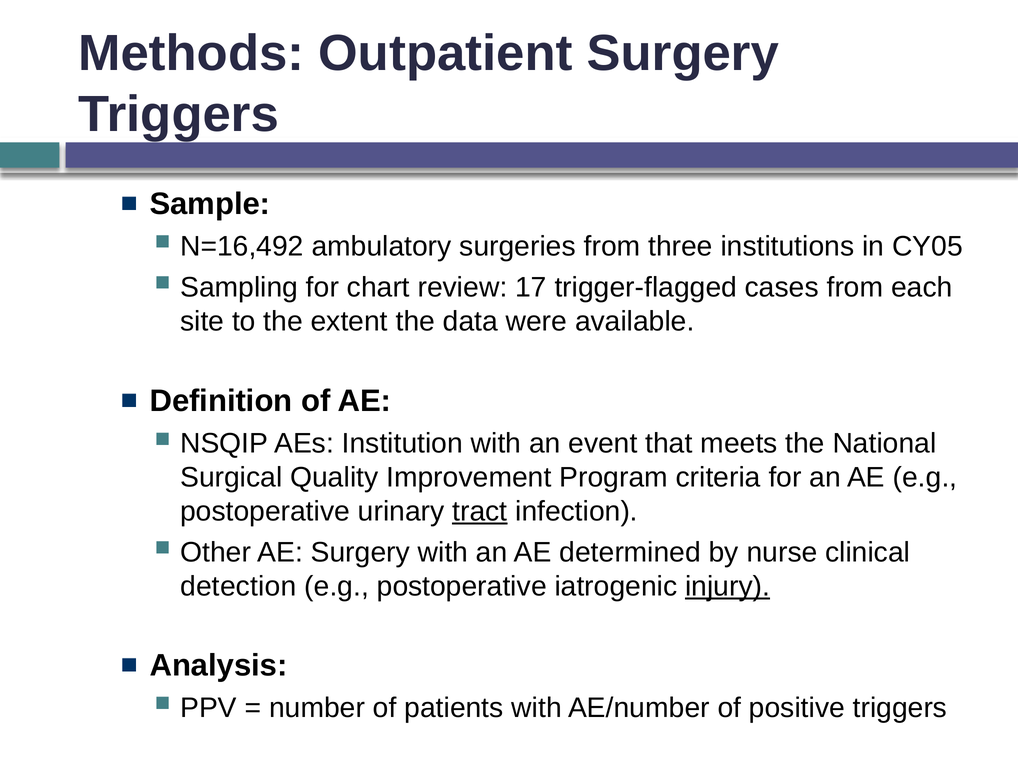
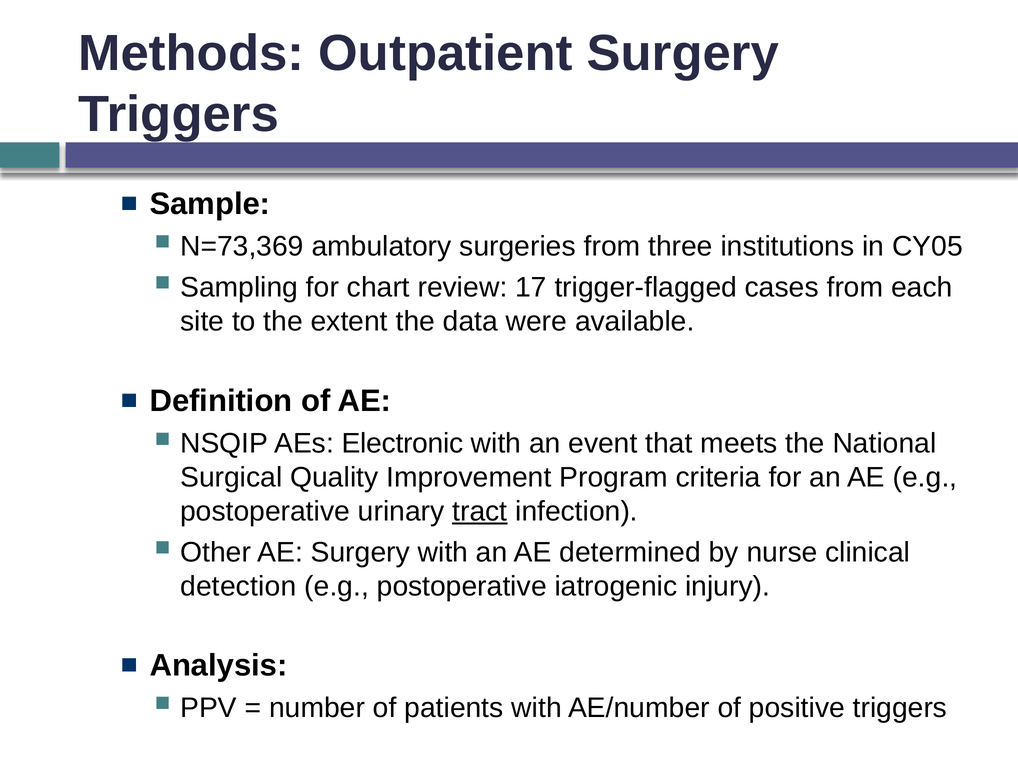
N=16,492: N=16,492 -> N=73,369
Institution: Institution -> Electronic
injury underline: present -> none
